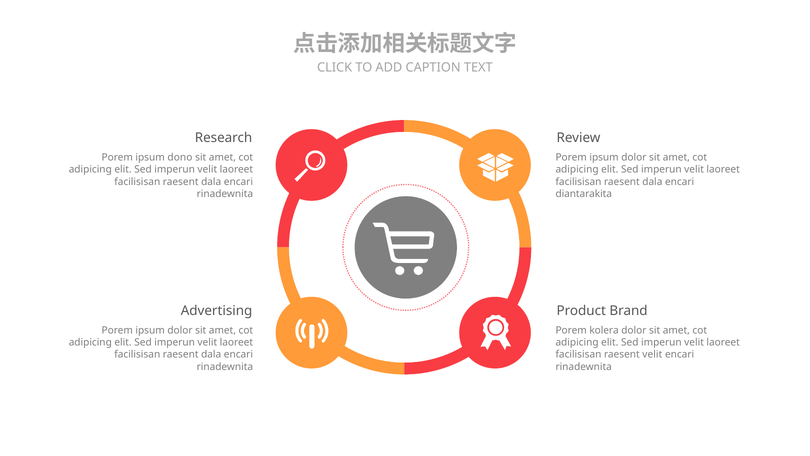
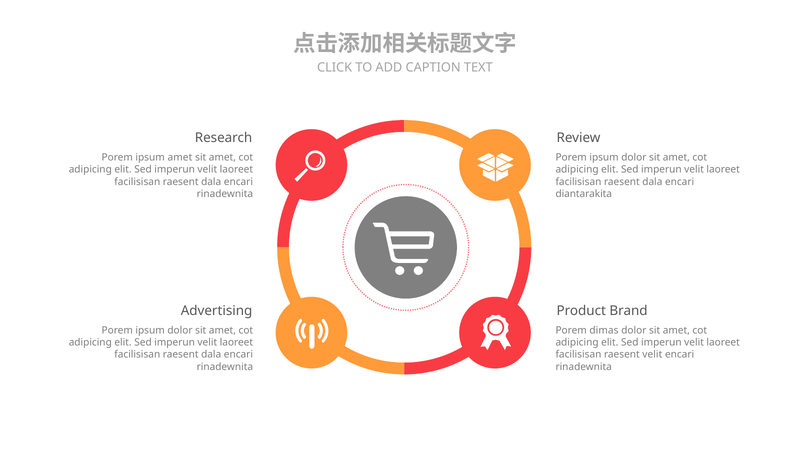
ipsum dono: dono -> amet
kolera: kolera -> dimas
